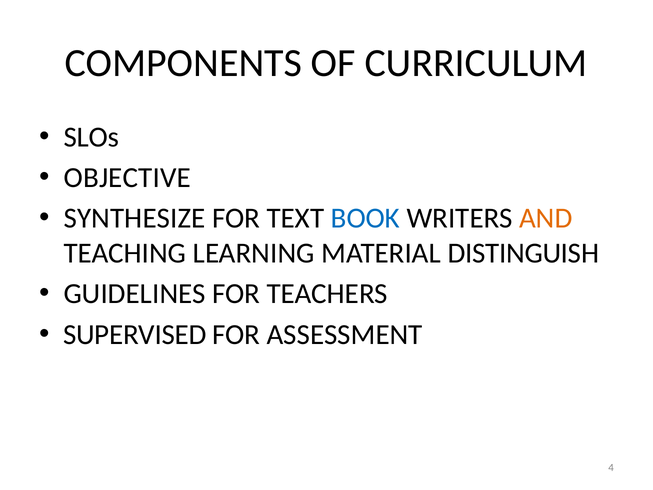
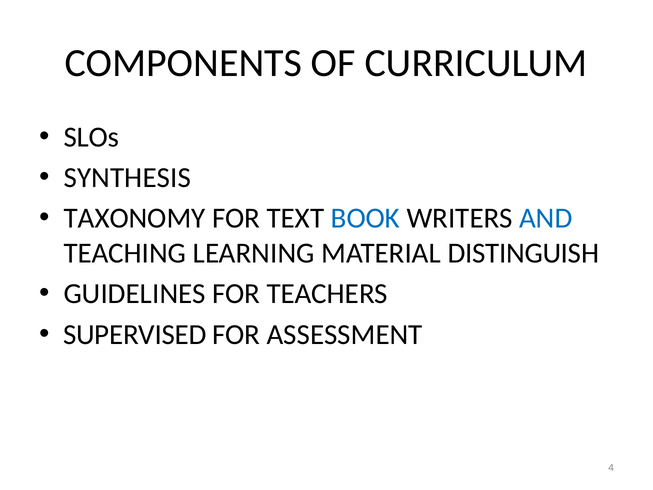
OBJECTIVE: OBJECTIVE -> SYNTHESIS
SYNTHESIZE: SYNTHESIZE -> TAXONOMY
AND colour: orange -> blue
